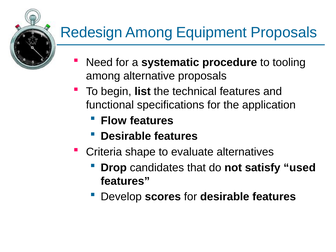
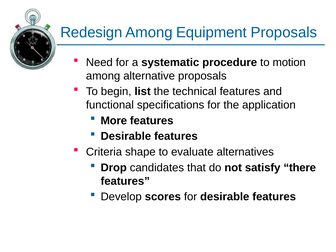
tooling: tooling -> motion
Flow: Flow -> More
used: used -> there
